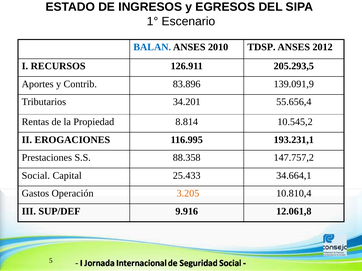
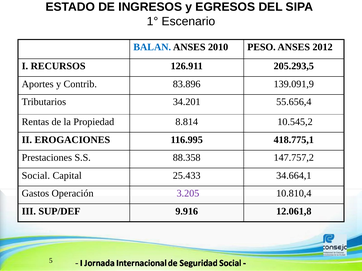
TDSP: TDSP -> PESO
193.231,1: 193.231,1 -> 418.775,1
3.205 colour: orange -> purple
